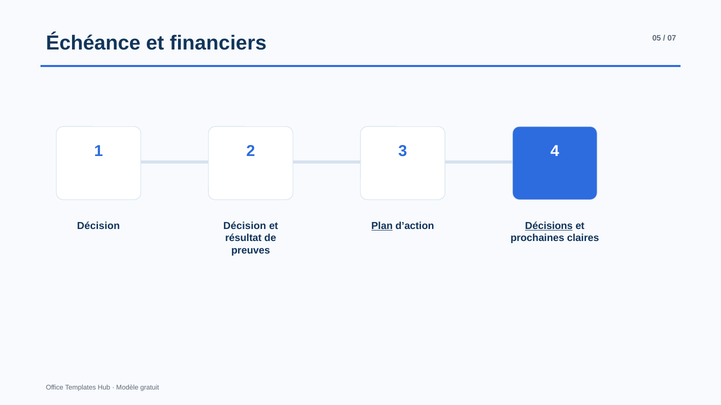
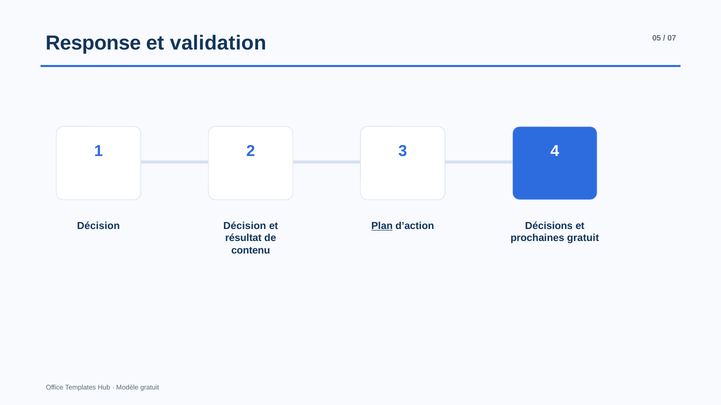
Échéance: Échéance -> Response
financiers: financiers -> validation
Décisions underline: present -> none
prochaines claires: claires -> gratuit
preuves: preuves -> contenu
